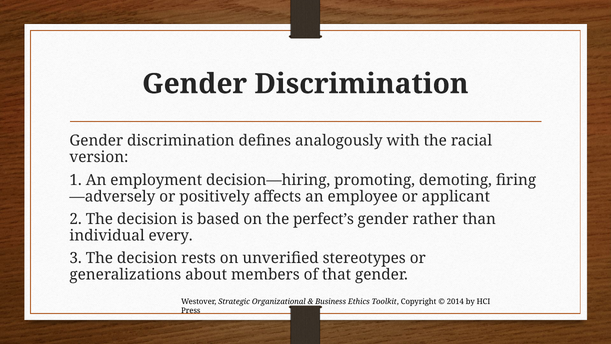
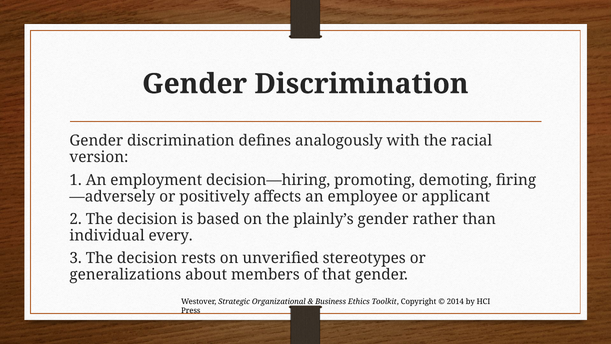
perfect’s: perfect’s -> plainly’s
